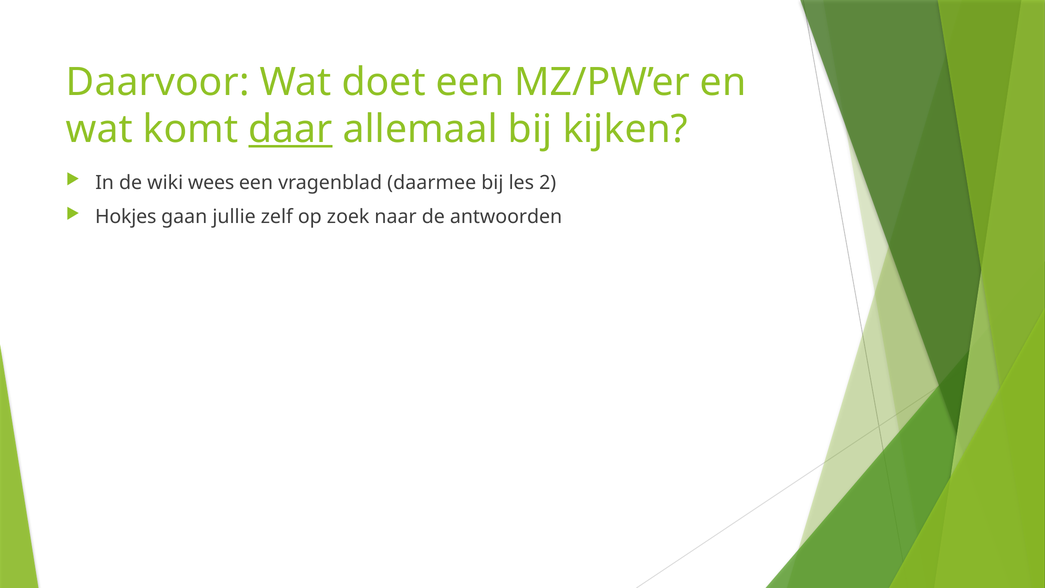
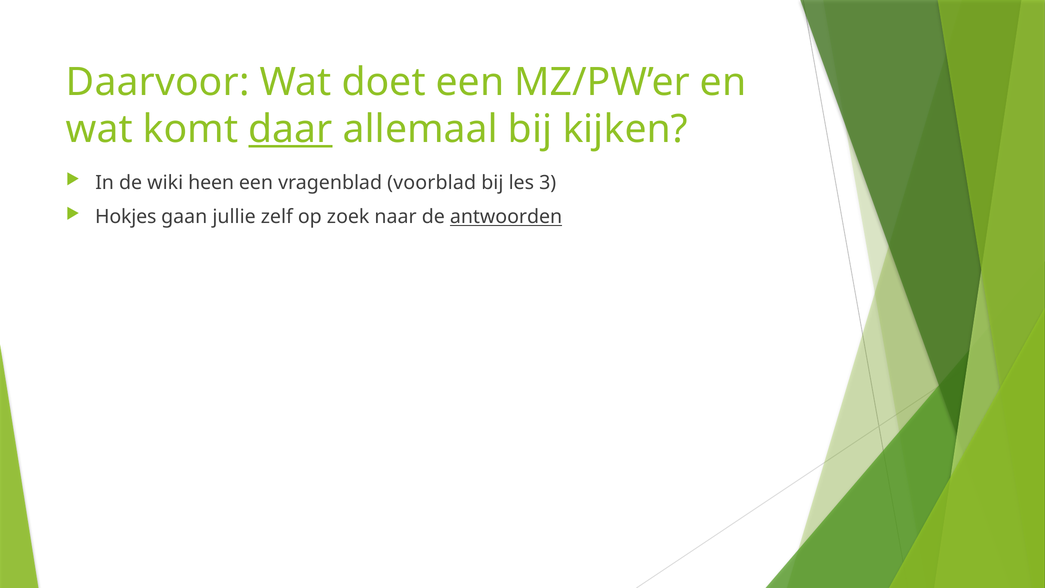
wees: wees -> heen
daarmee: daarmee -> voorblad
2: 2 -> 3
antwoorden underline: none -> present
